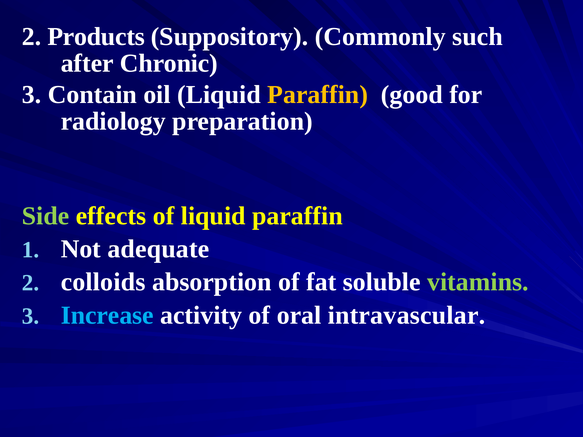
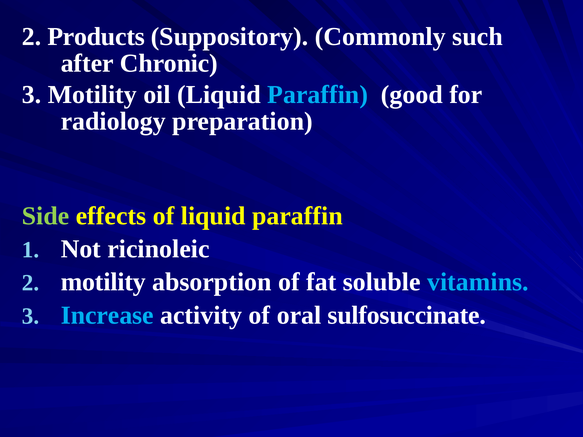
3 Contain: Contain -> Motility
Paraffin at (318, 95) colour: yellow -> light blue
adequate: adequate -> ricinoleic
2 colloids: colloids -> motility
vitamins colour: light green -> light blue
intravascular: intravascular -> sulfosuccinate
